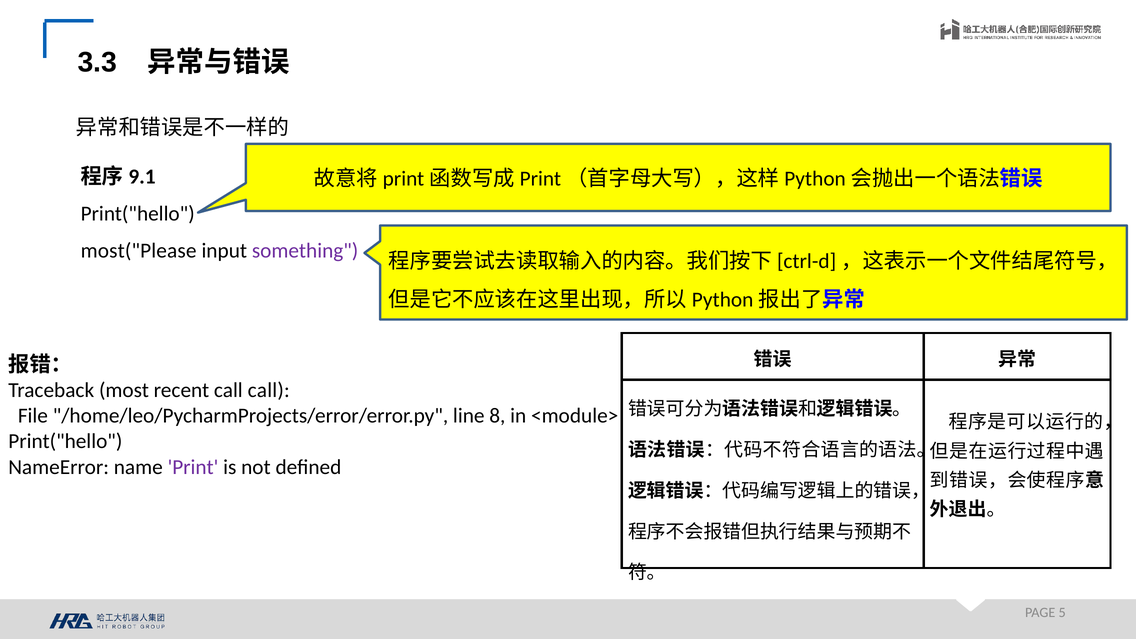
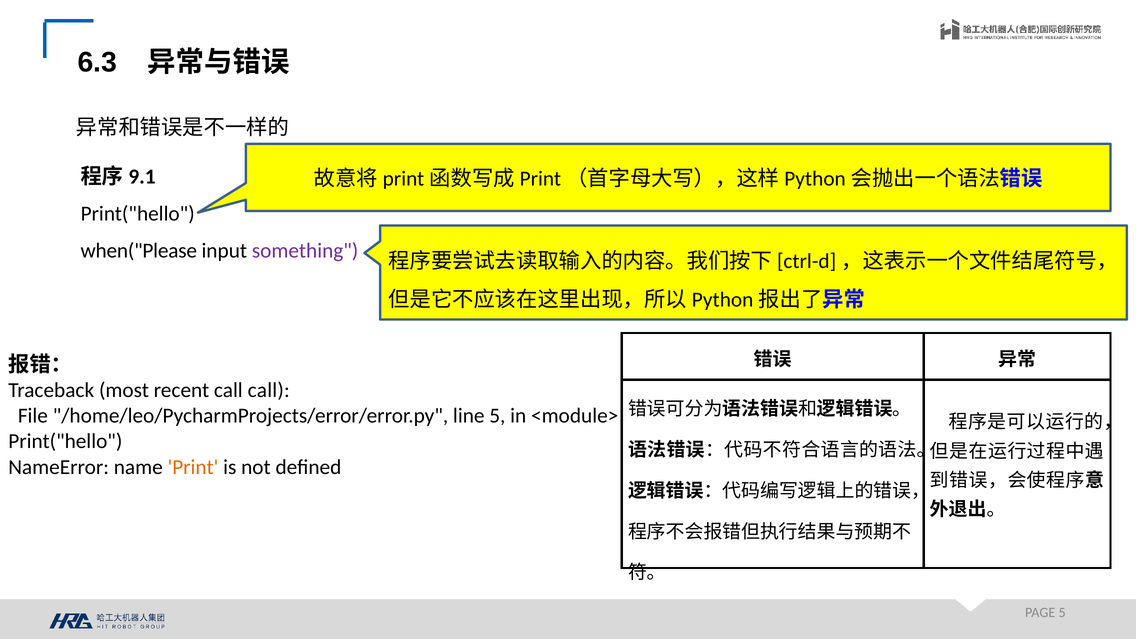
3.3: 3.3 -> 6.3
most("Please: most("Please -> when("Please
line 8: 8 -> 5
Print colour: purple -> orange
